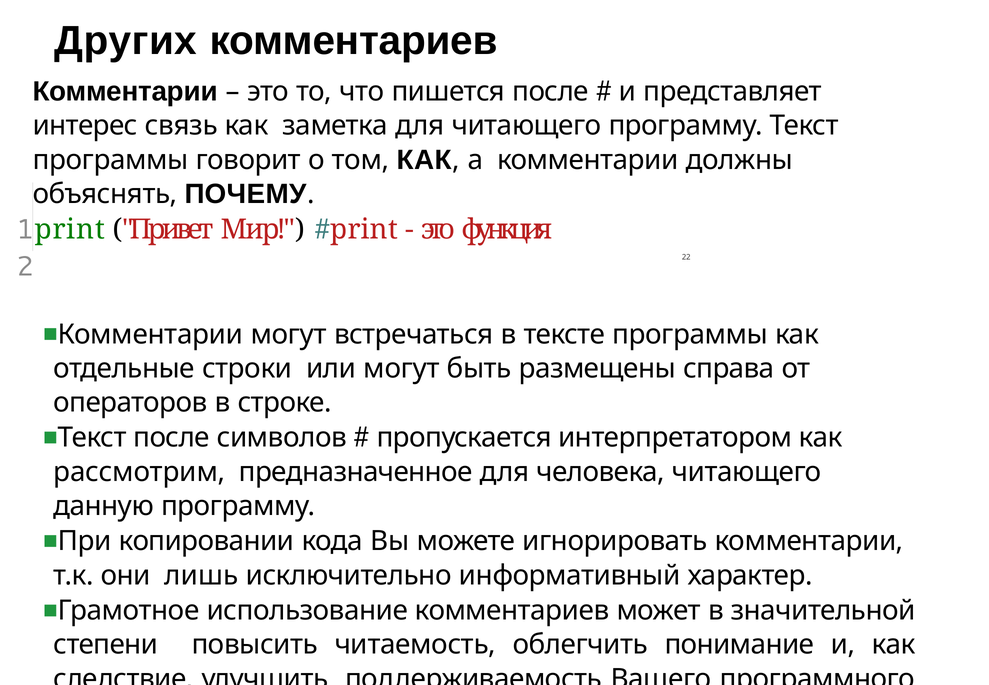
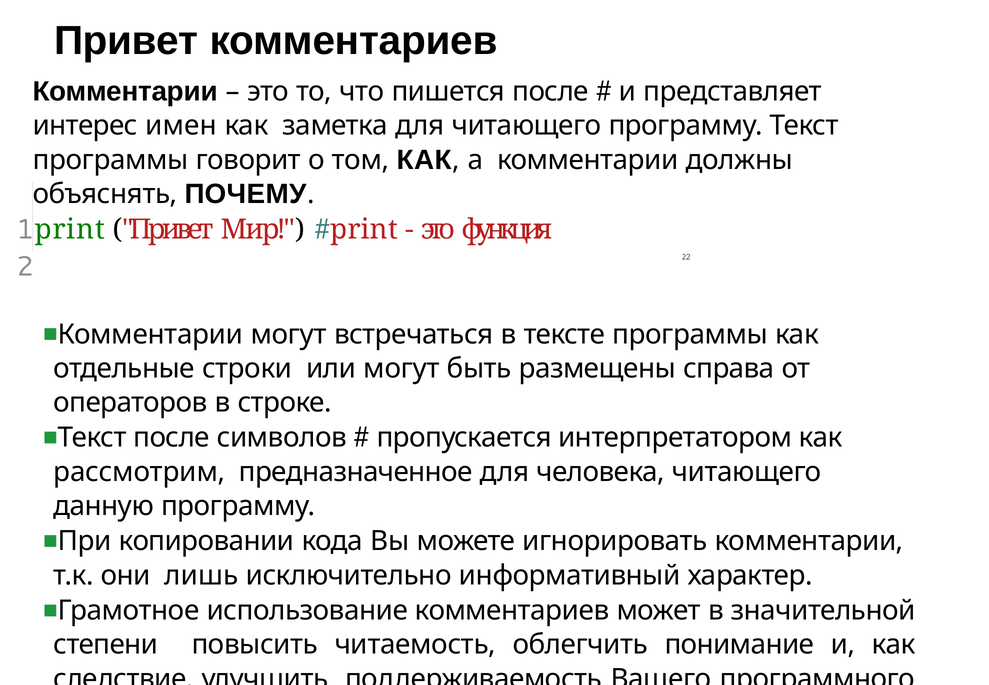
Других at (126, 41): Других -> Привет
связь: связь -> имен
